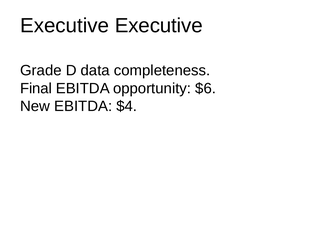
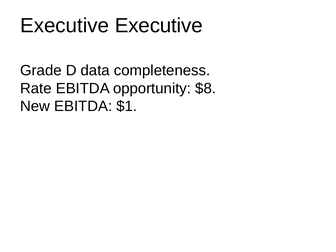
Final: Final -> Rate
$6: $6 -> $8
$4: $4 -> $1
